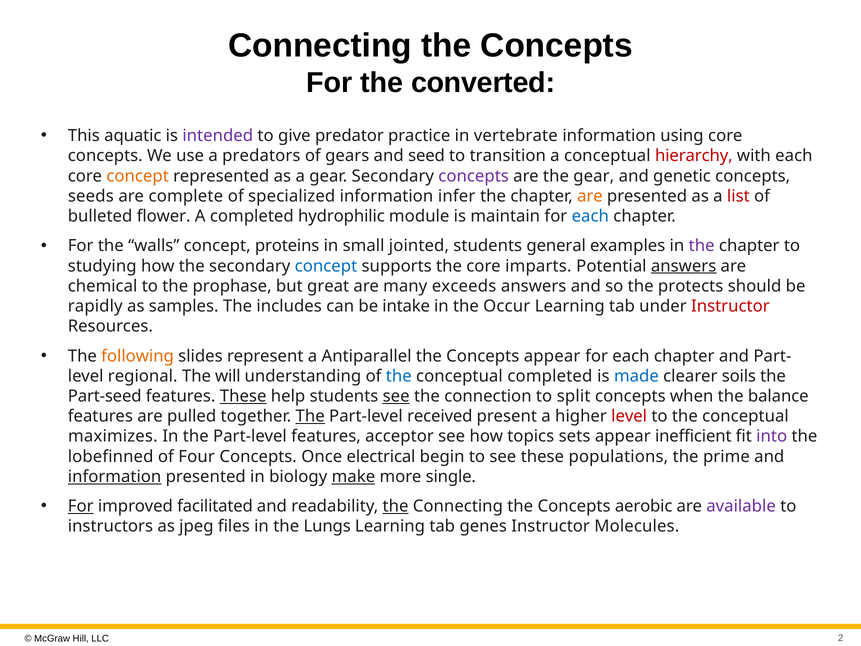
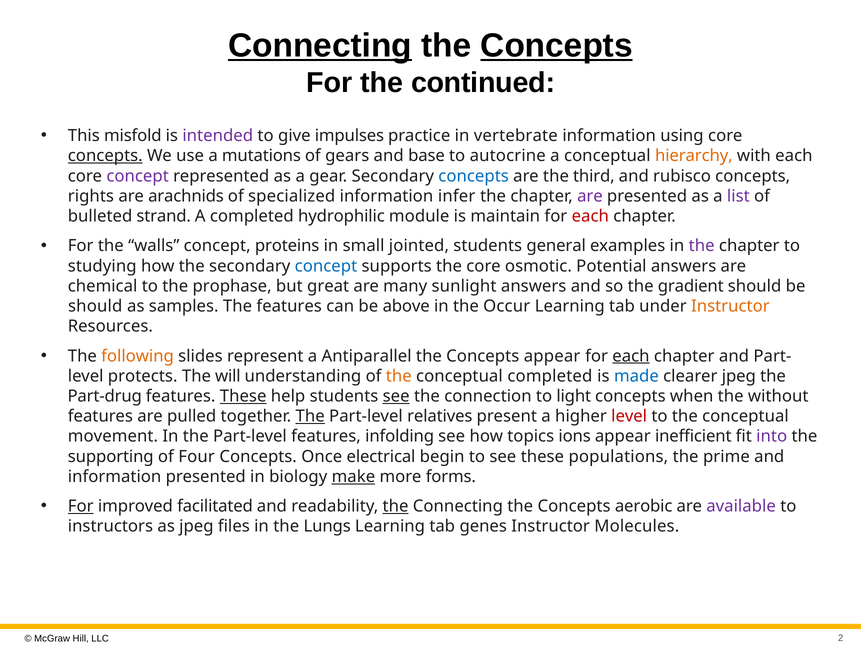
Connecting at (320, 46) underline: none -> present
Concepts at (557, 46) underline: none -> present
converted: converted -> continued
aquatic: aquatic -> misfold
predator: predator -> impulses
concepts at (105, 156) underline: none -> present
predators: predators -> mutations
seed: seed -> base
transition: transition -> autocrine
hierarchy colour: red -> orange
concept at (138, 176) colour: orange -> purple
concepts at (474, 176) colour: purple -> blue
the gear: gear -> third
genetic: genetic -> rubisco
seeds: seeds -> rights
complete: complete -> arachnids
are at (590, 196) colour: orange -> purple
list colour: red -> purple
flower: flower -> strand
each at (590, 216) colour: blue -> red
imparts: imparts -> osmotic
answers at (684, 266) underline: present -> none
exceeds: exceeds -> sunlight
protects: protects -> gradient
rapidly at (95, 306): rapidly -> should
The includes: includes -> features
intake: intake -> above
Instructor at (730, 306) colour: red -> orange
each at (631, 356) underline: none -> present
regional: regional -> protects
the at (399, 376) colour: blue -> orange
clearer soils: soils -> jpeg
Part-seed: Part-seed -> Part-drug
split: split -> light
balance: balance -> without
received: received -> relatives
maximizes: maximizes -> movement
acceptor: acceptor -> infolding
sets: sets -> ions
lobefinned: lobefinned -> supporting
information at (115, 476) underline: present -> none
single: single -> forms
